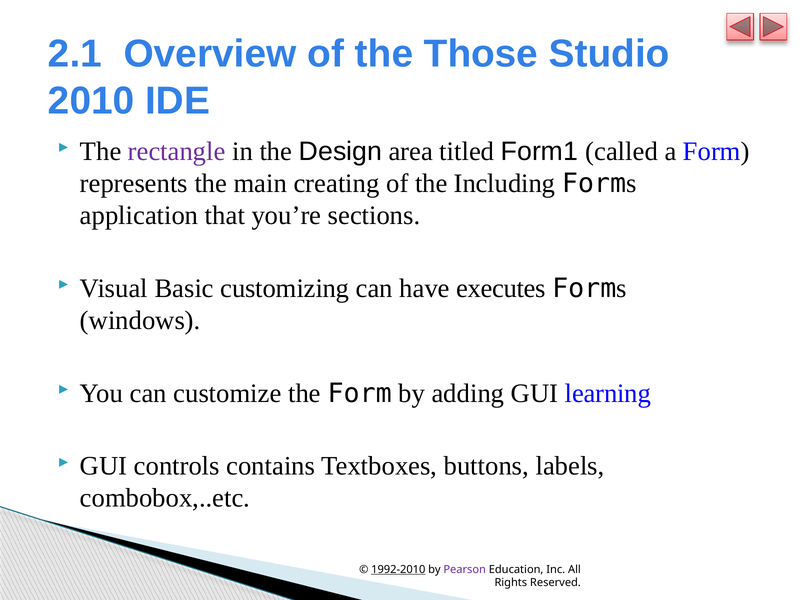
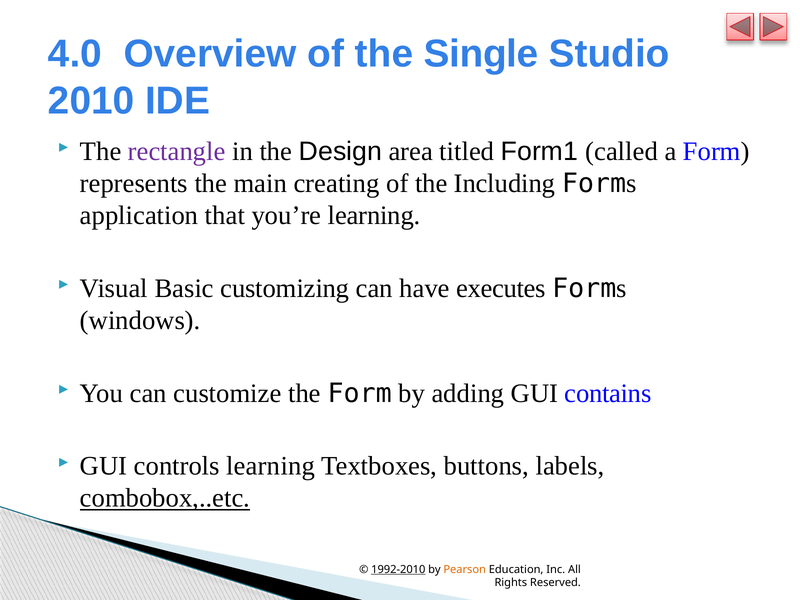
2.1: 2.1 -> 4.0
Those: Those -> Single
you’re sections: sections -> learning
learning: learning -> contains
controls contains: contains -> learning
combobox,..etc underline: none -> present
Pearson colour: purple -> orange
